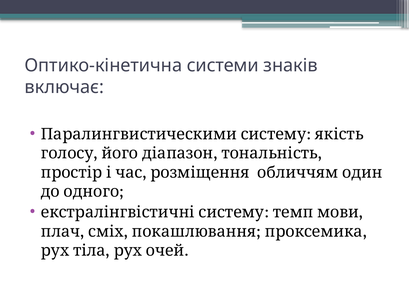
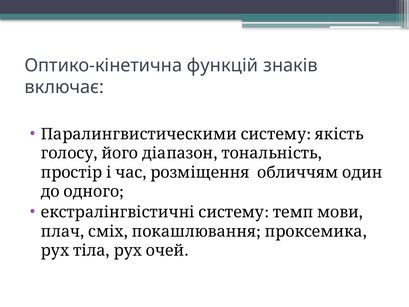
системи: системи -> функцій
